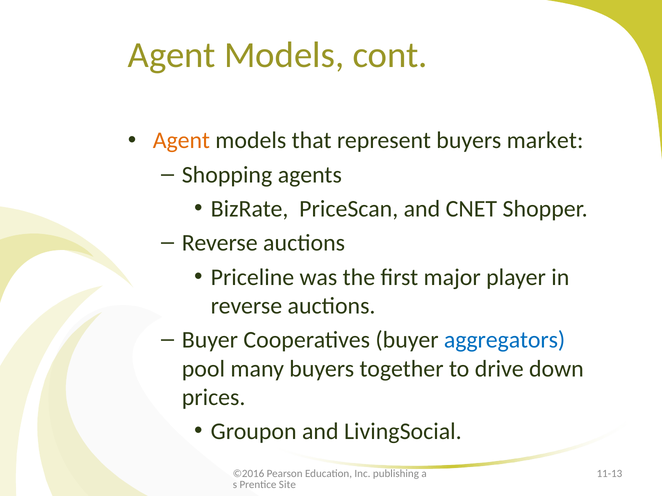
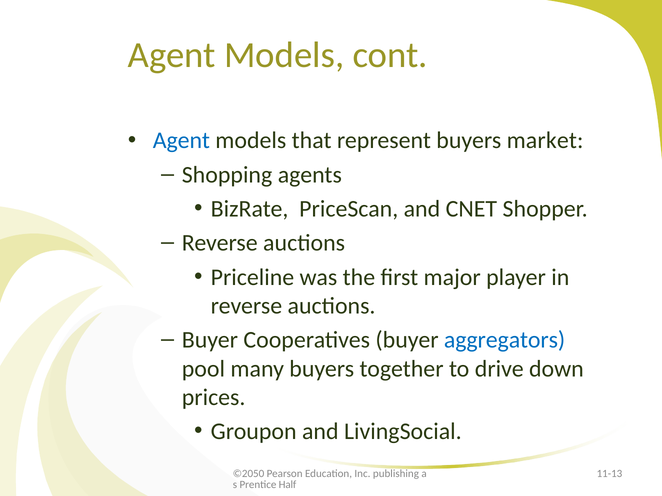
Agent at (181, 141) colour: orange -> blue
©2016: ©2016 -> ©2050
Site: Site -> Half
